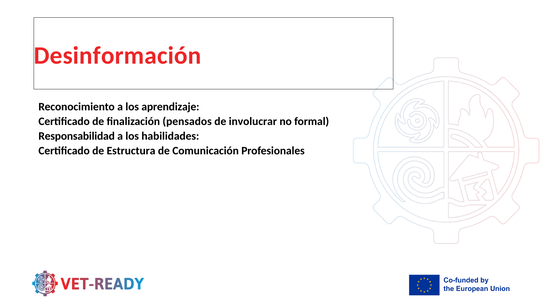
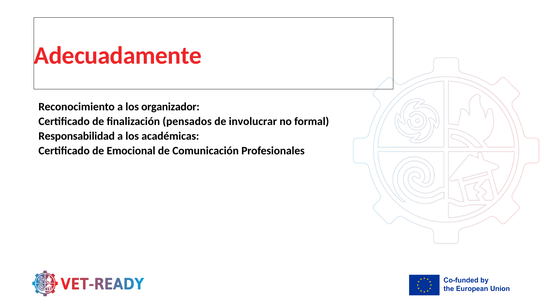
Desinformación: Desinformación -> Adecuadamente
aprendizaje: aprendizaje -> organizador
habilidades: habilidades -> académicas
Estructura: Estructura -> Emocional
